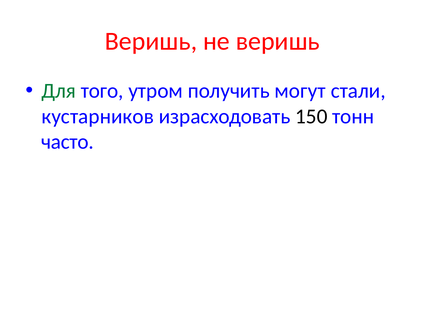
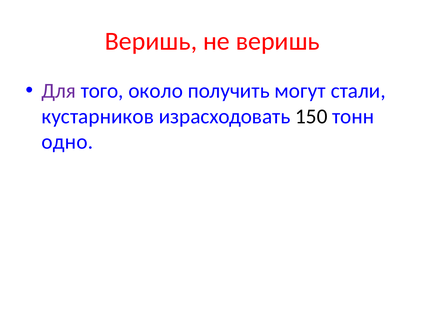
Для colour: green -> purple
утром: утром -> около
часто: часто -> одно
